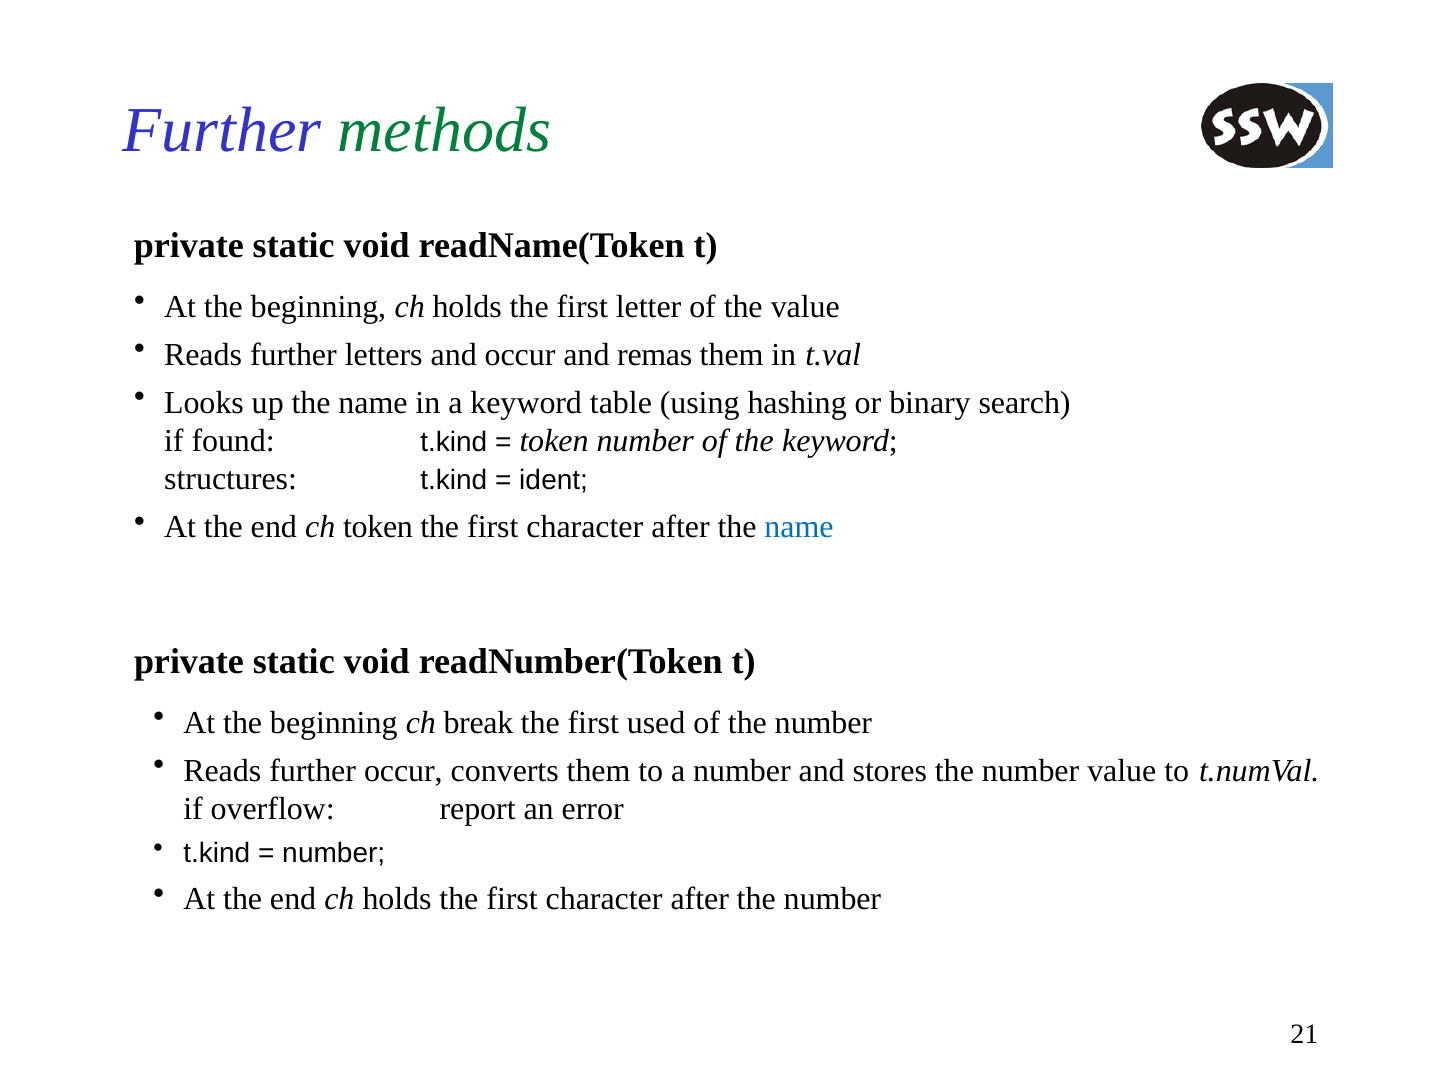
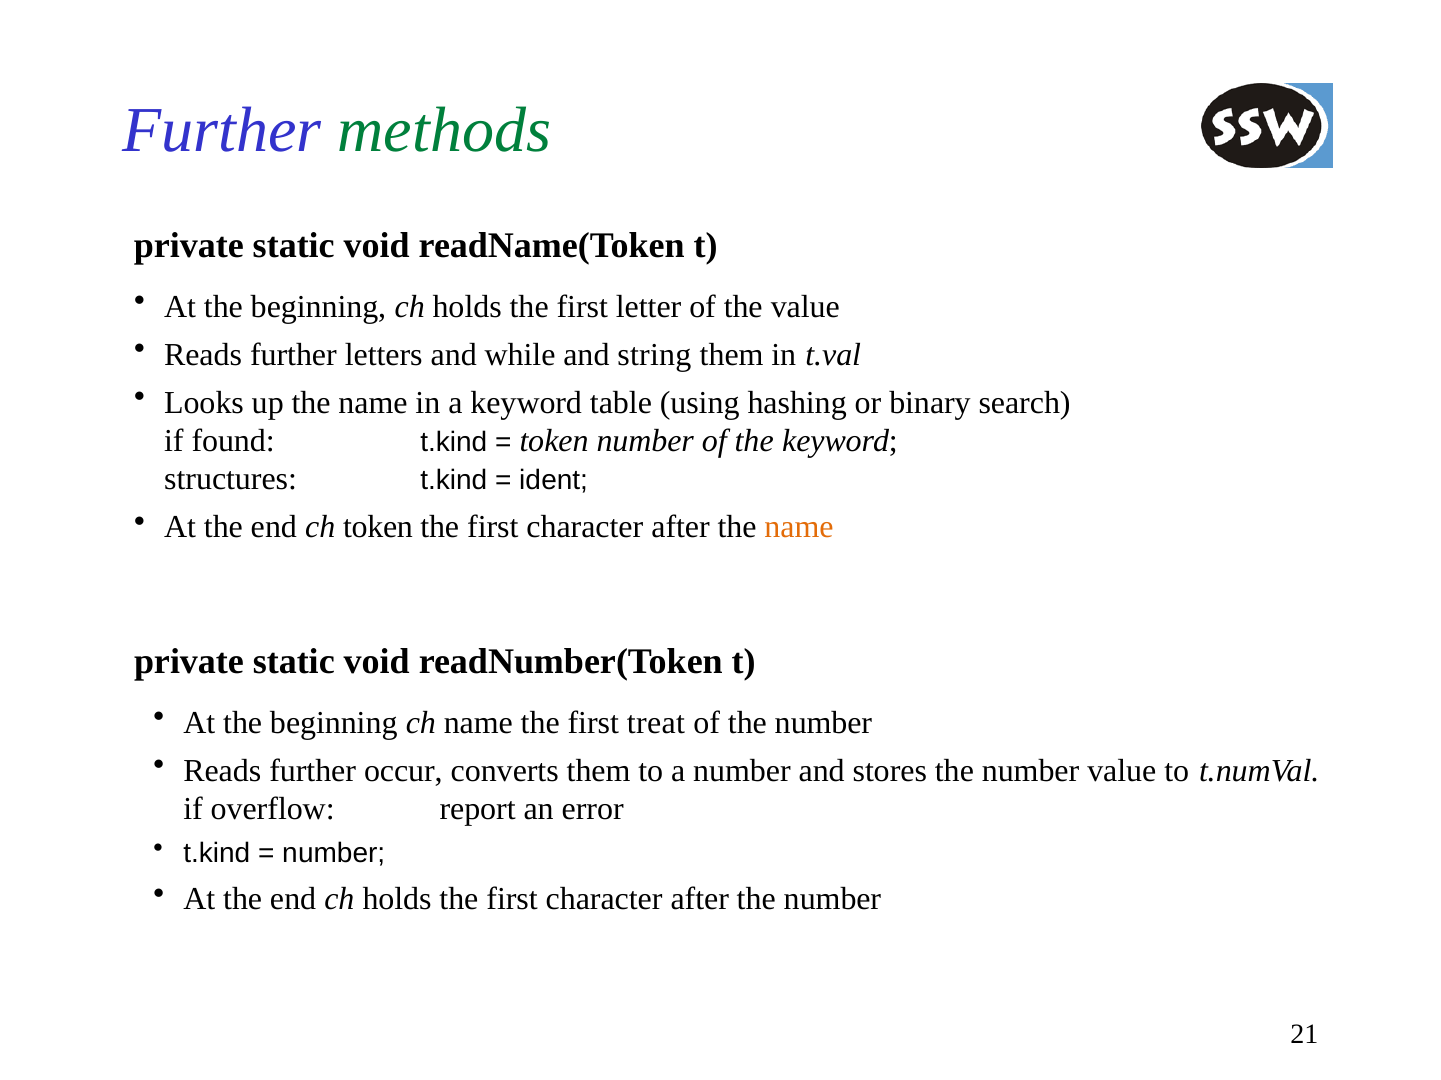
and occur: occur -> while
remas: remas -> string
name at (799, 528) colour: blue -> orange
ch break: break -> name
used: used -> treat
